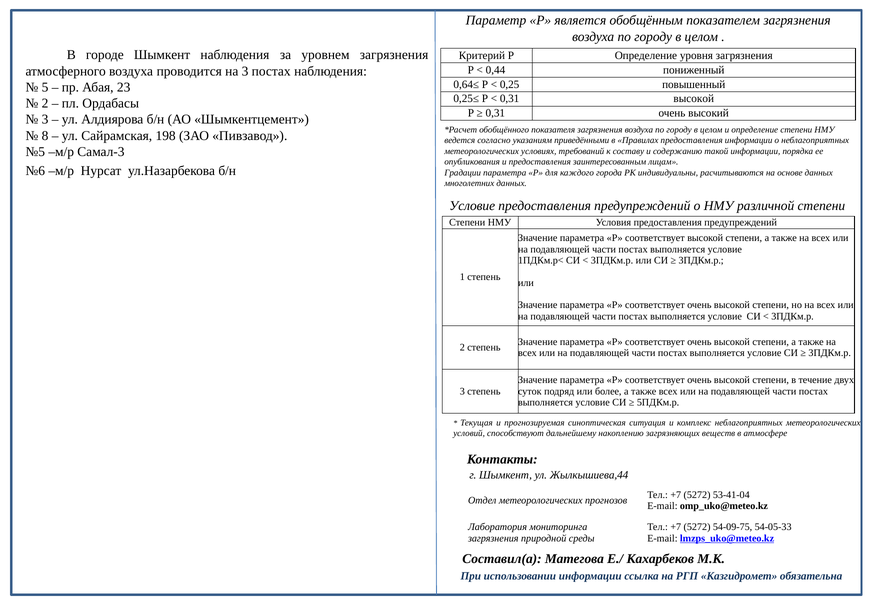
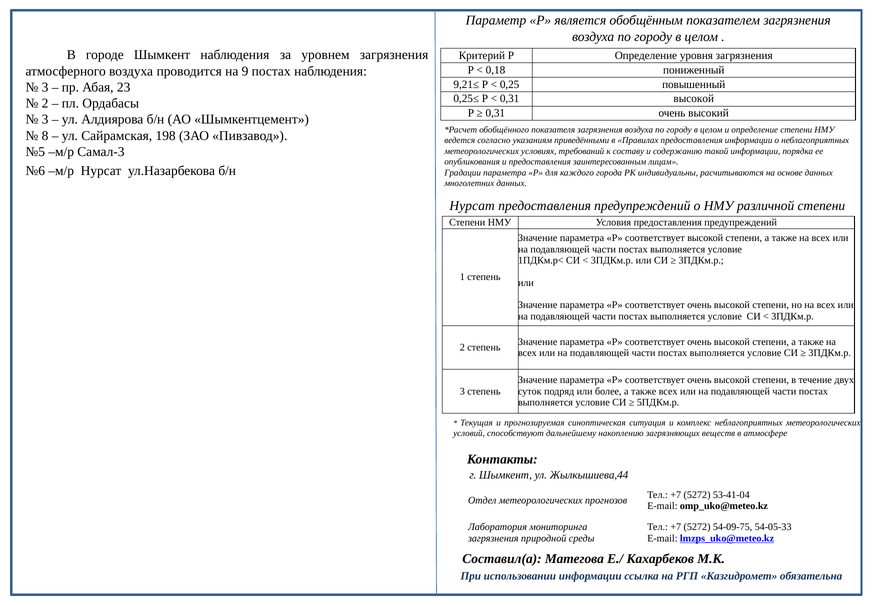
0,44: 0,44 -> 0,18
на 3: 3 -> 9
0,64≤: 0,64≤ -> 9,21≤
5 at (45, 87): 5 -> 3
Условие at (472, 206): Условие -> Нурсат
